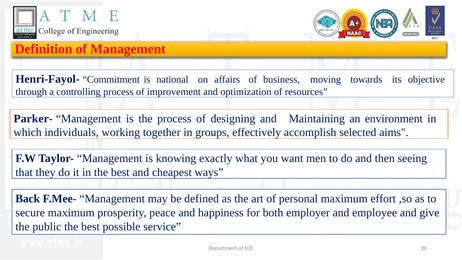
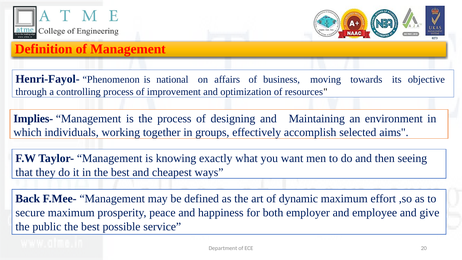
Commitment: Commitment -> Phenomenon
Parker-: Parker- -> Implies-
personal: personal -> dynamic
